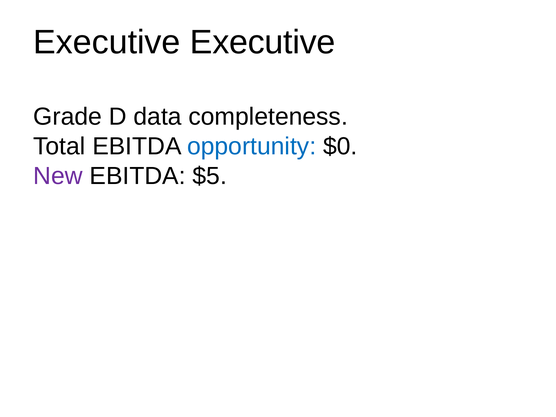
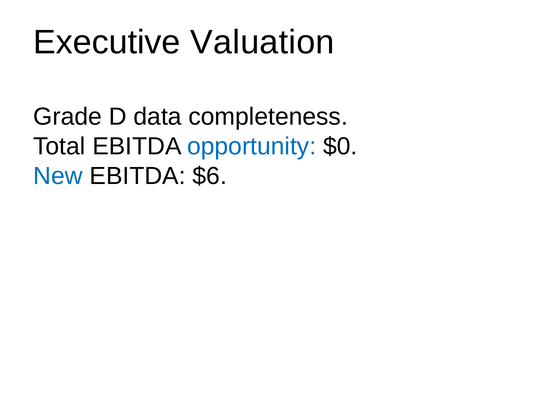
Executive Executive: Executive -> Valuation
New colour: purple -> blue
$5: $5 -> $6
